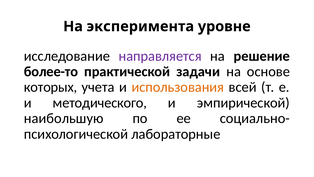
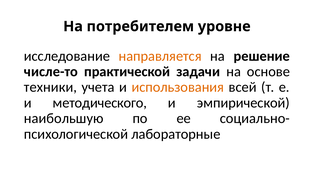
эксперимента: эксперимента -> потребителем
направляется colour: purple -> orange
более-то: более-то -> числе-то
которых: которых -> техники
